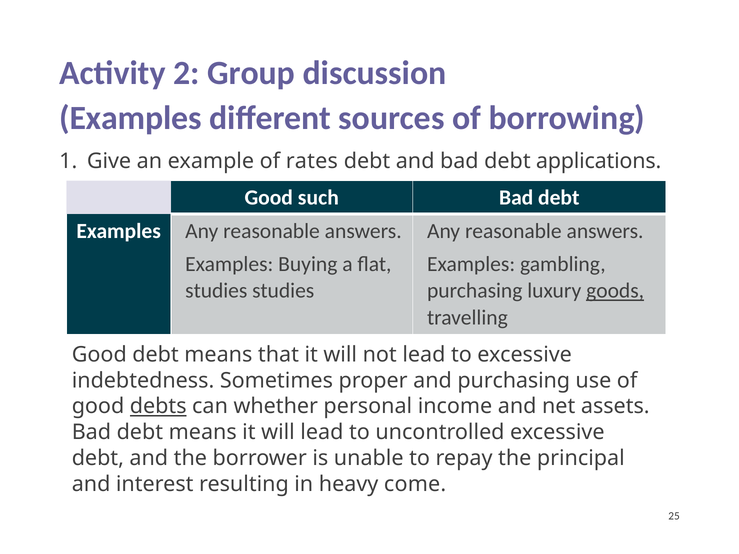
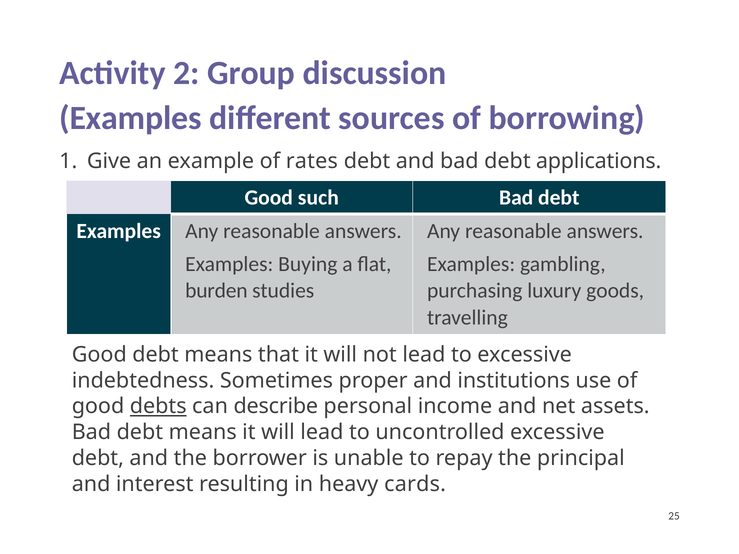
studies at (216, 291): studies -> burden
goods underline: present -> none
and purchasing: purchasing -> institutions
whether: whether -> describe
come: come -> cards
